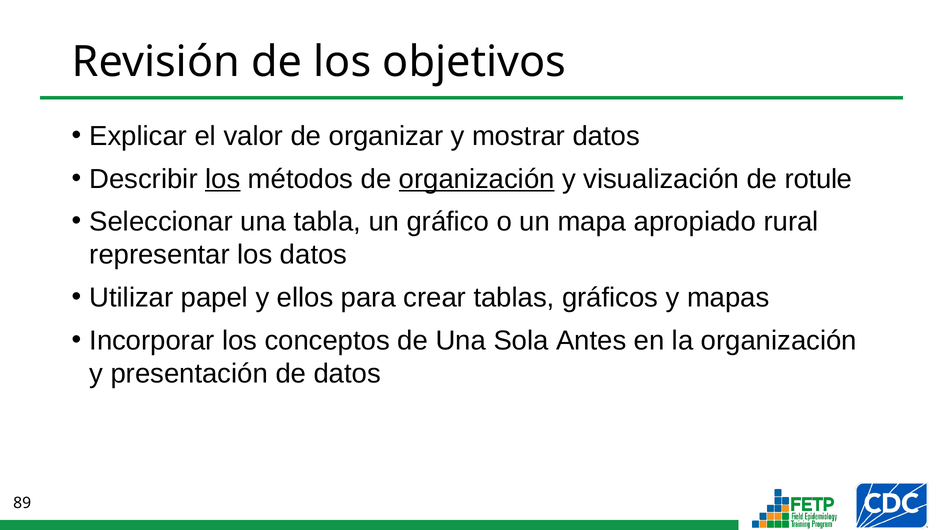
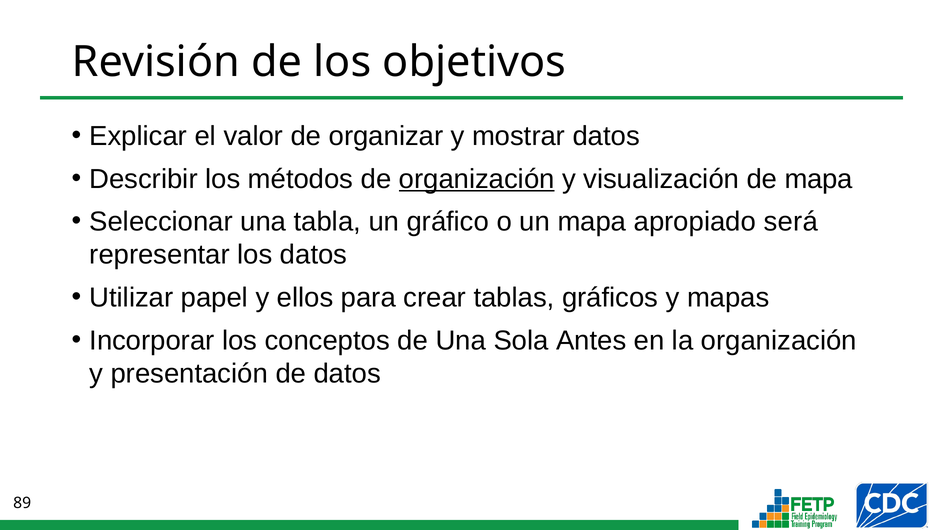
los at (223, 179) underline: present -> none
de rotule: rotule -> mapa
rural: rural -> será
